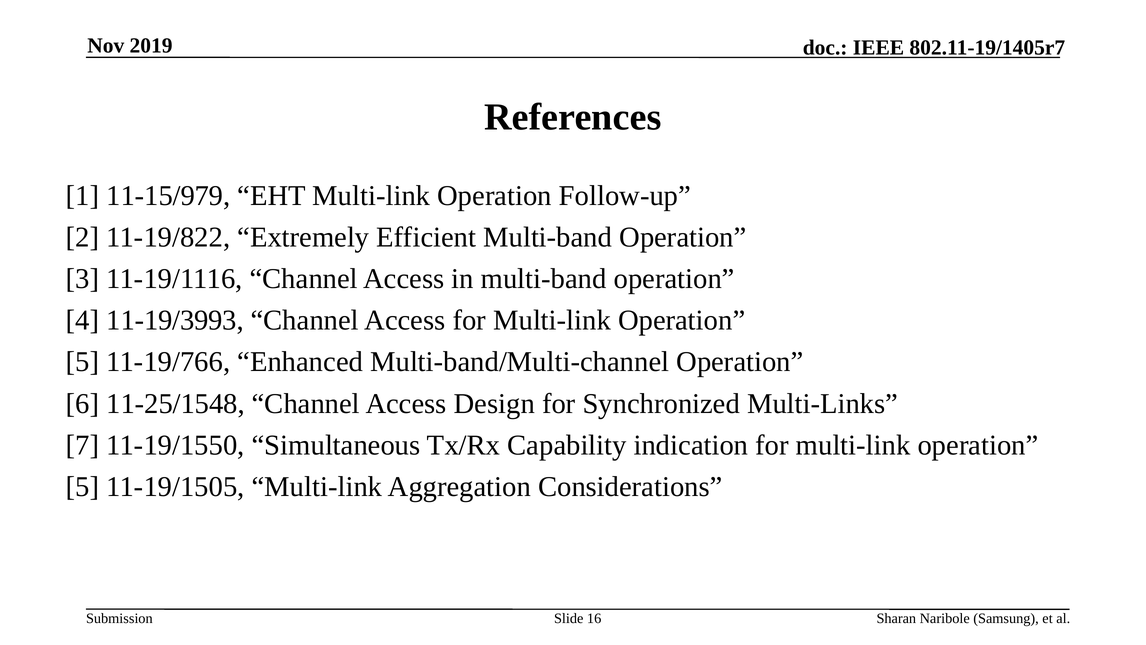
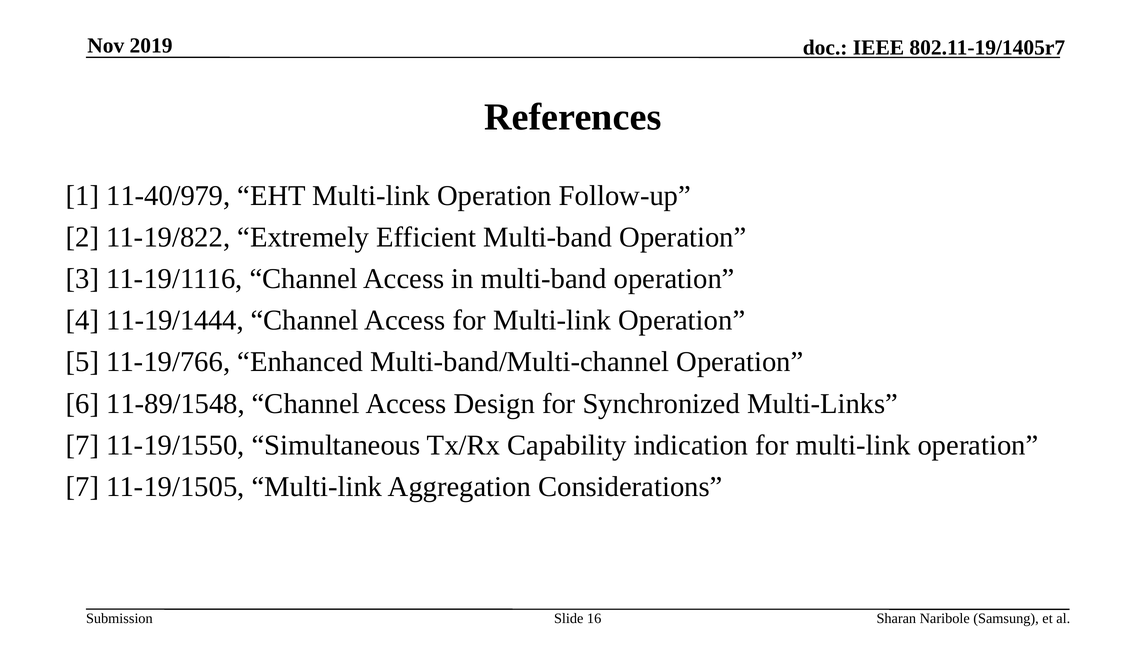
11-15/979: 11-15/979 -> 11-40/979
11-19/3993: 11-19/3993 -> 11-19/1444
11-25/1548: 11-25/1548 -> 11-89/1548
5 at (83, 486): 5 -> 7
